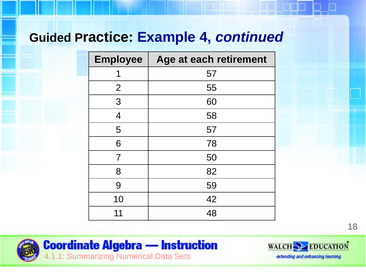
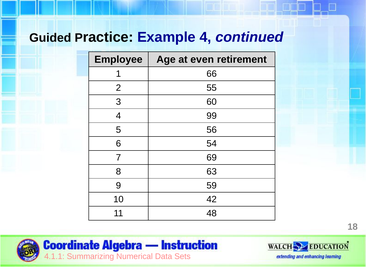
each: each -> even
1 57: 57 -> 66
58: 58 -> 99
5 57: 57 -> 56
78: 78 -> 54
50: 50 -> 69
82: 82 -> 63
